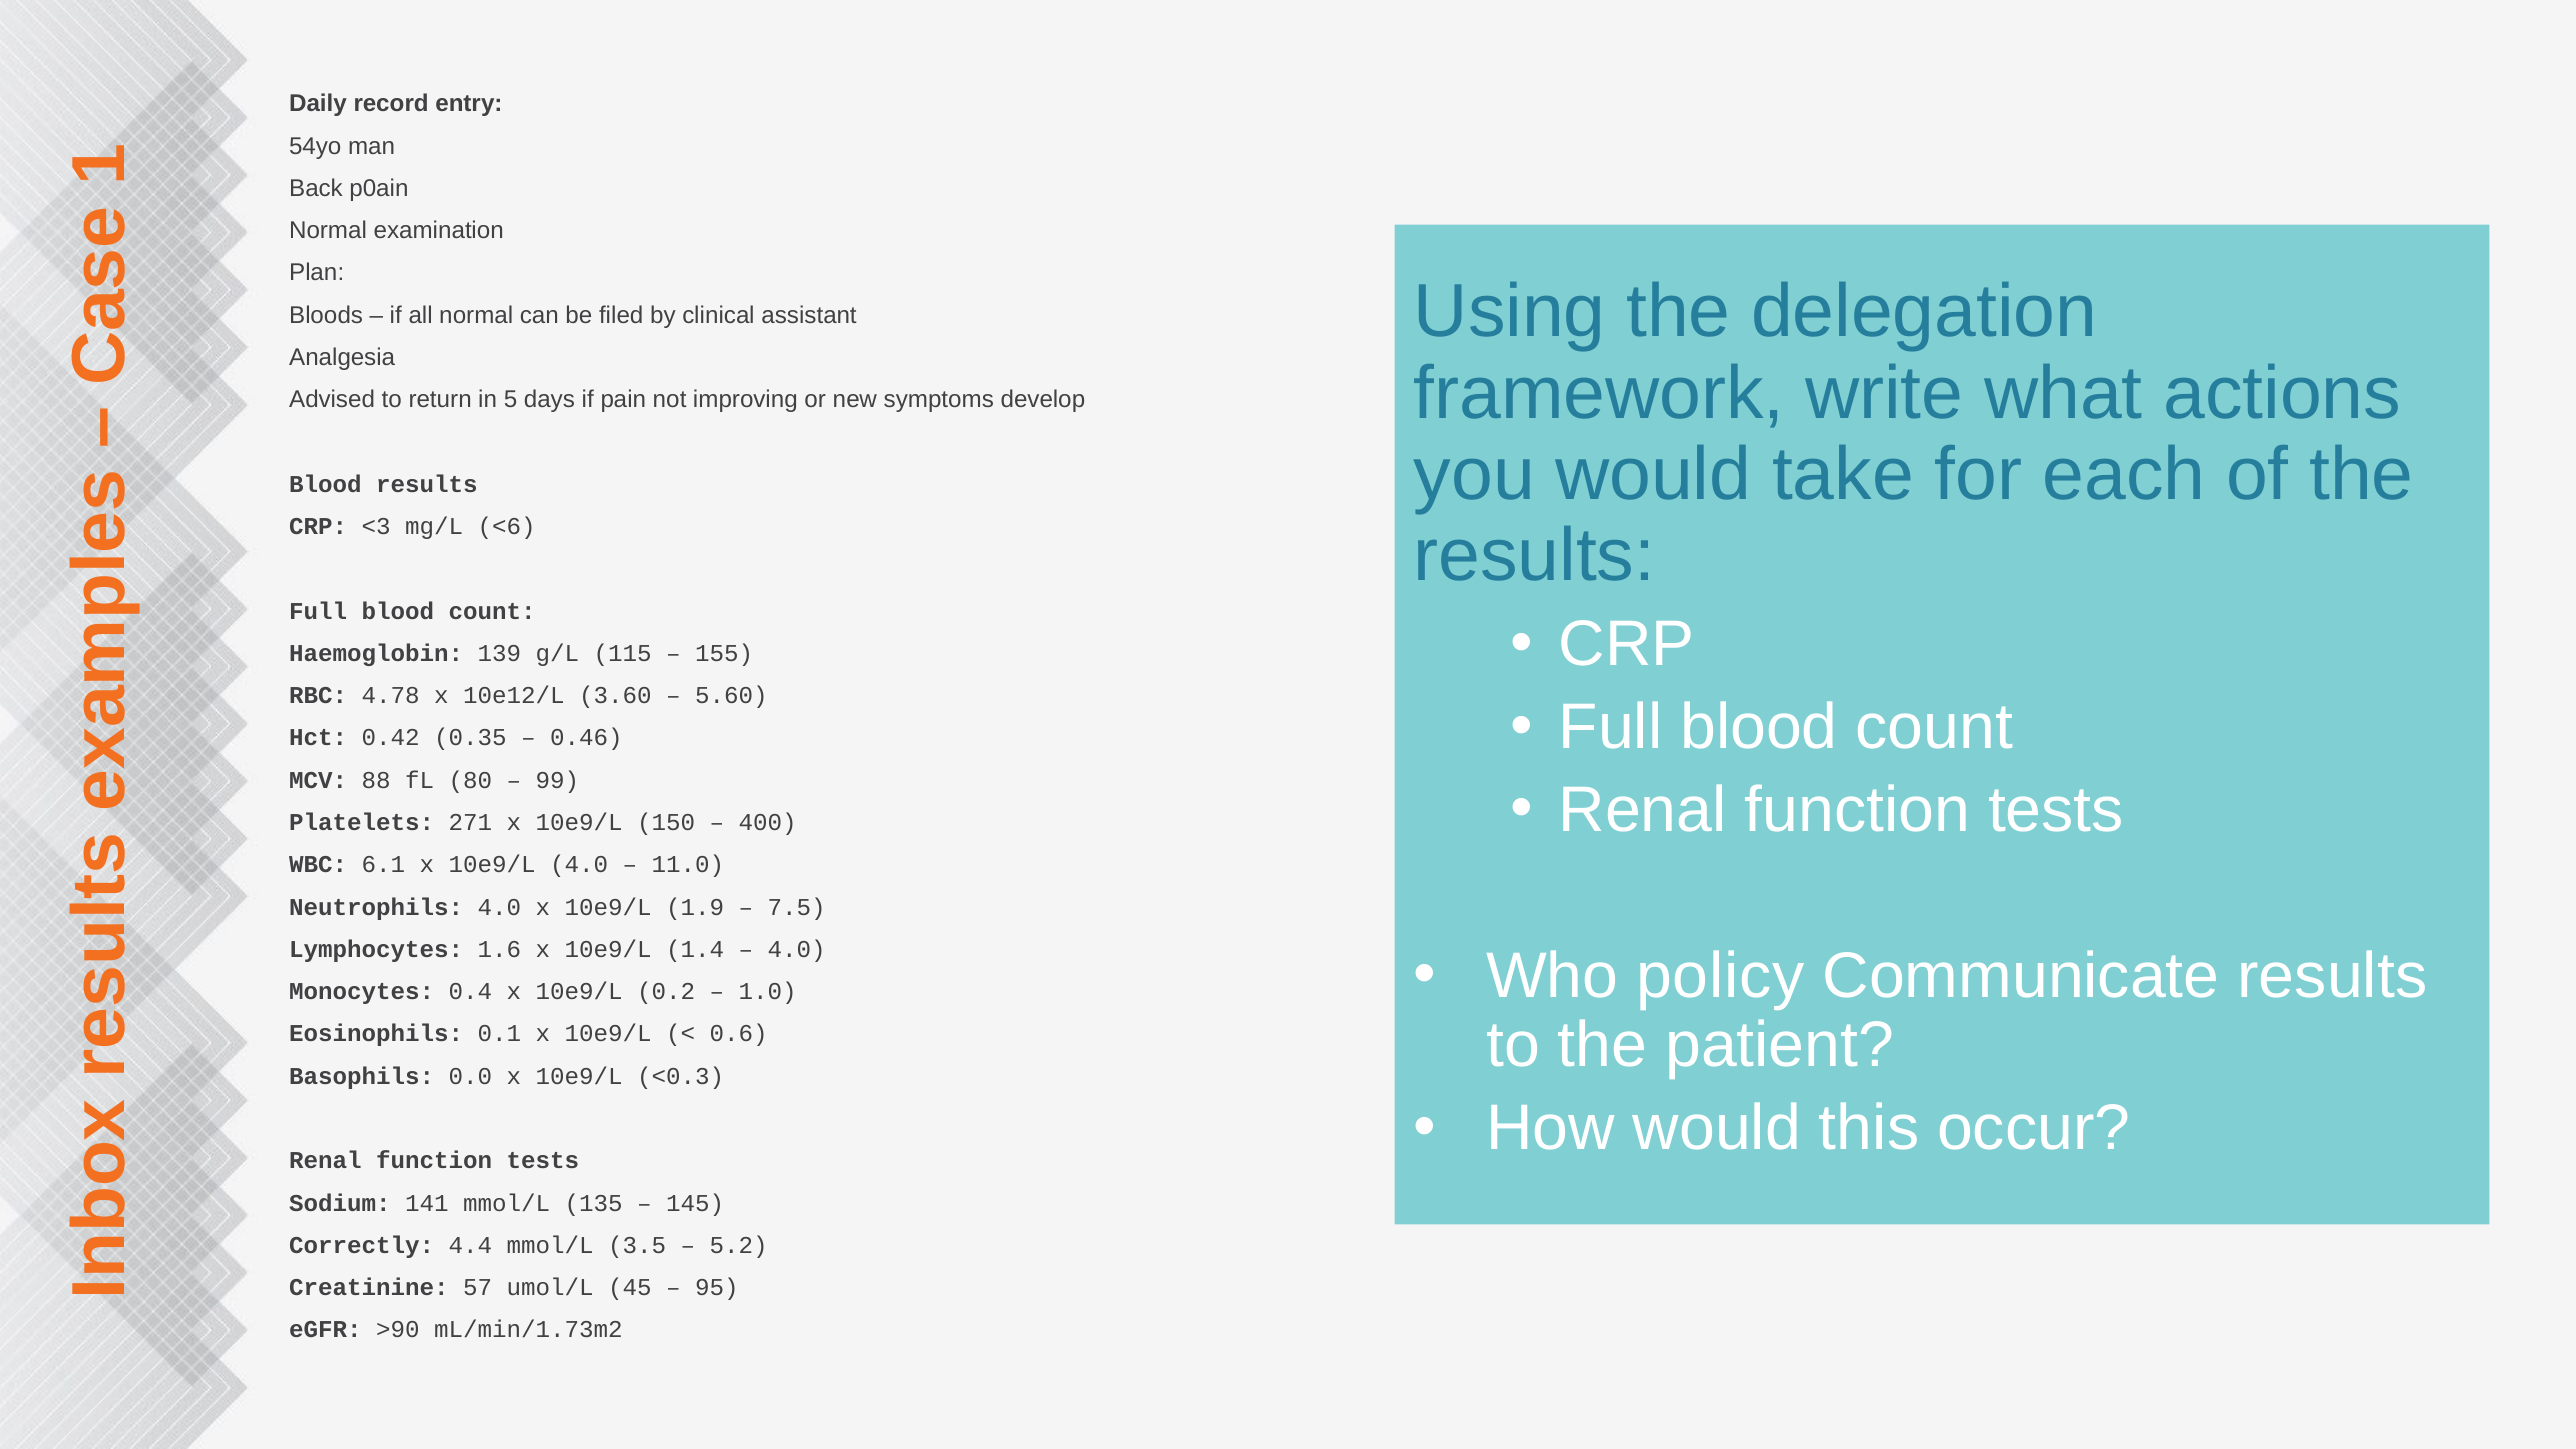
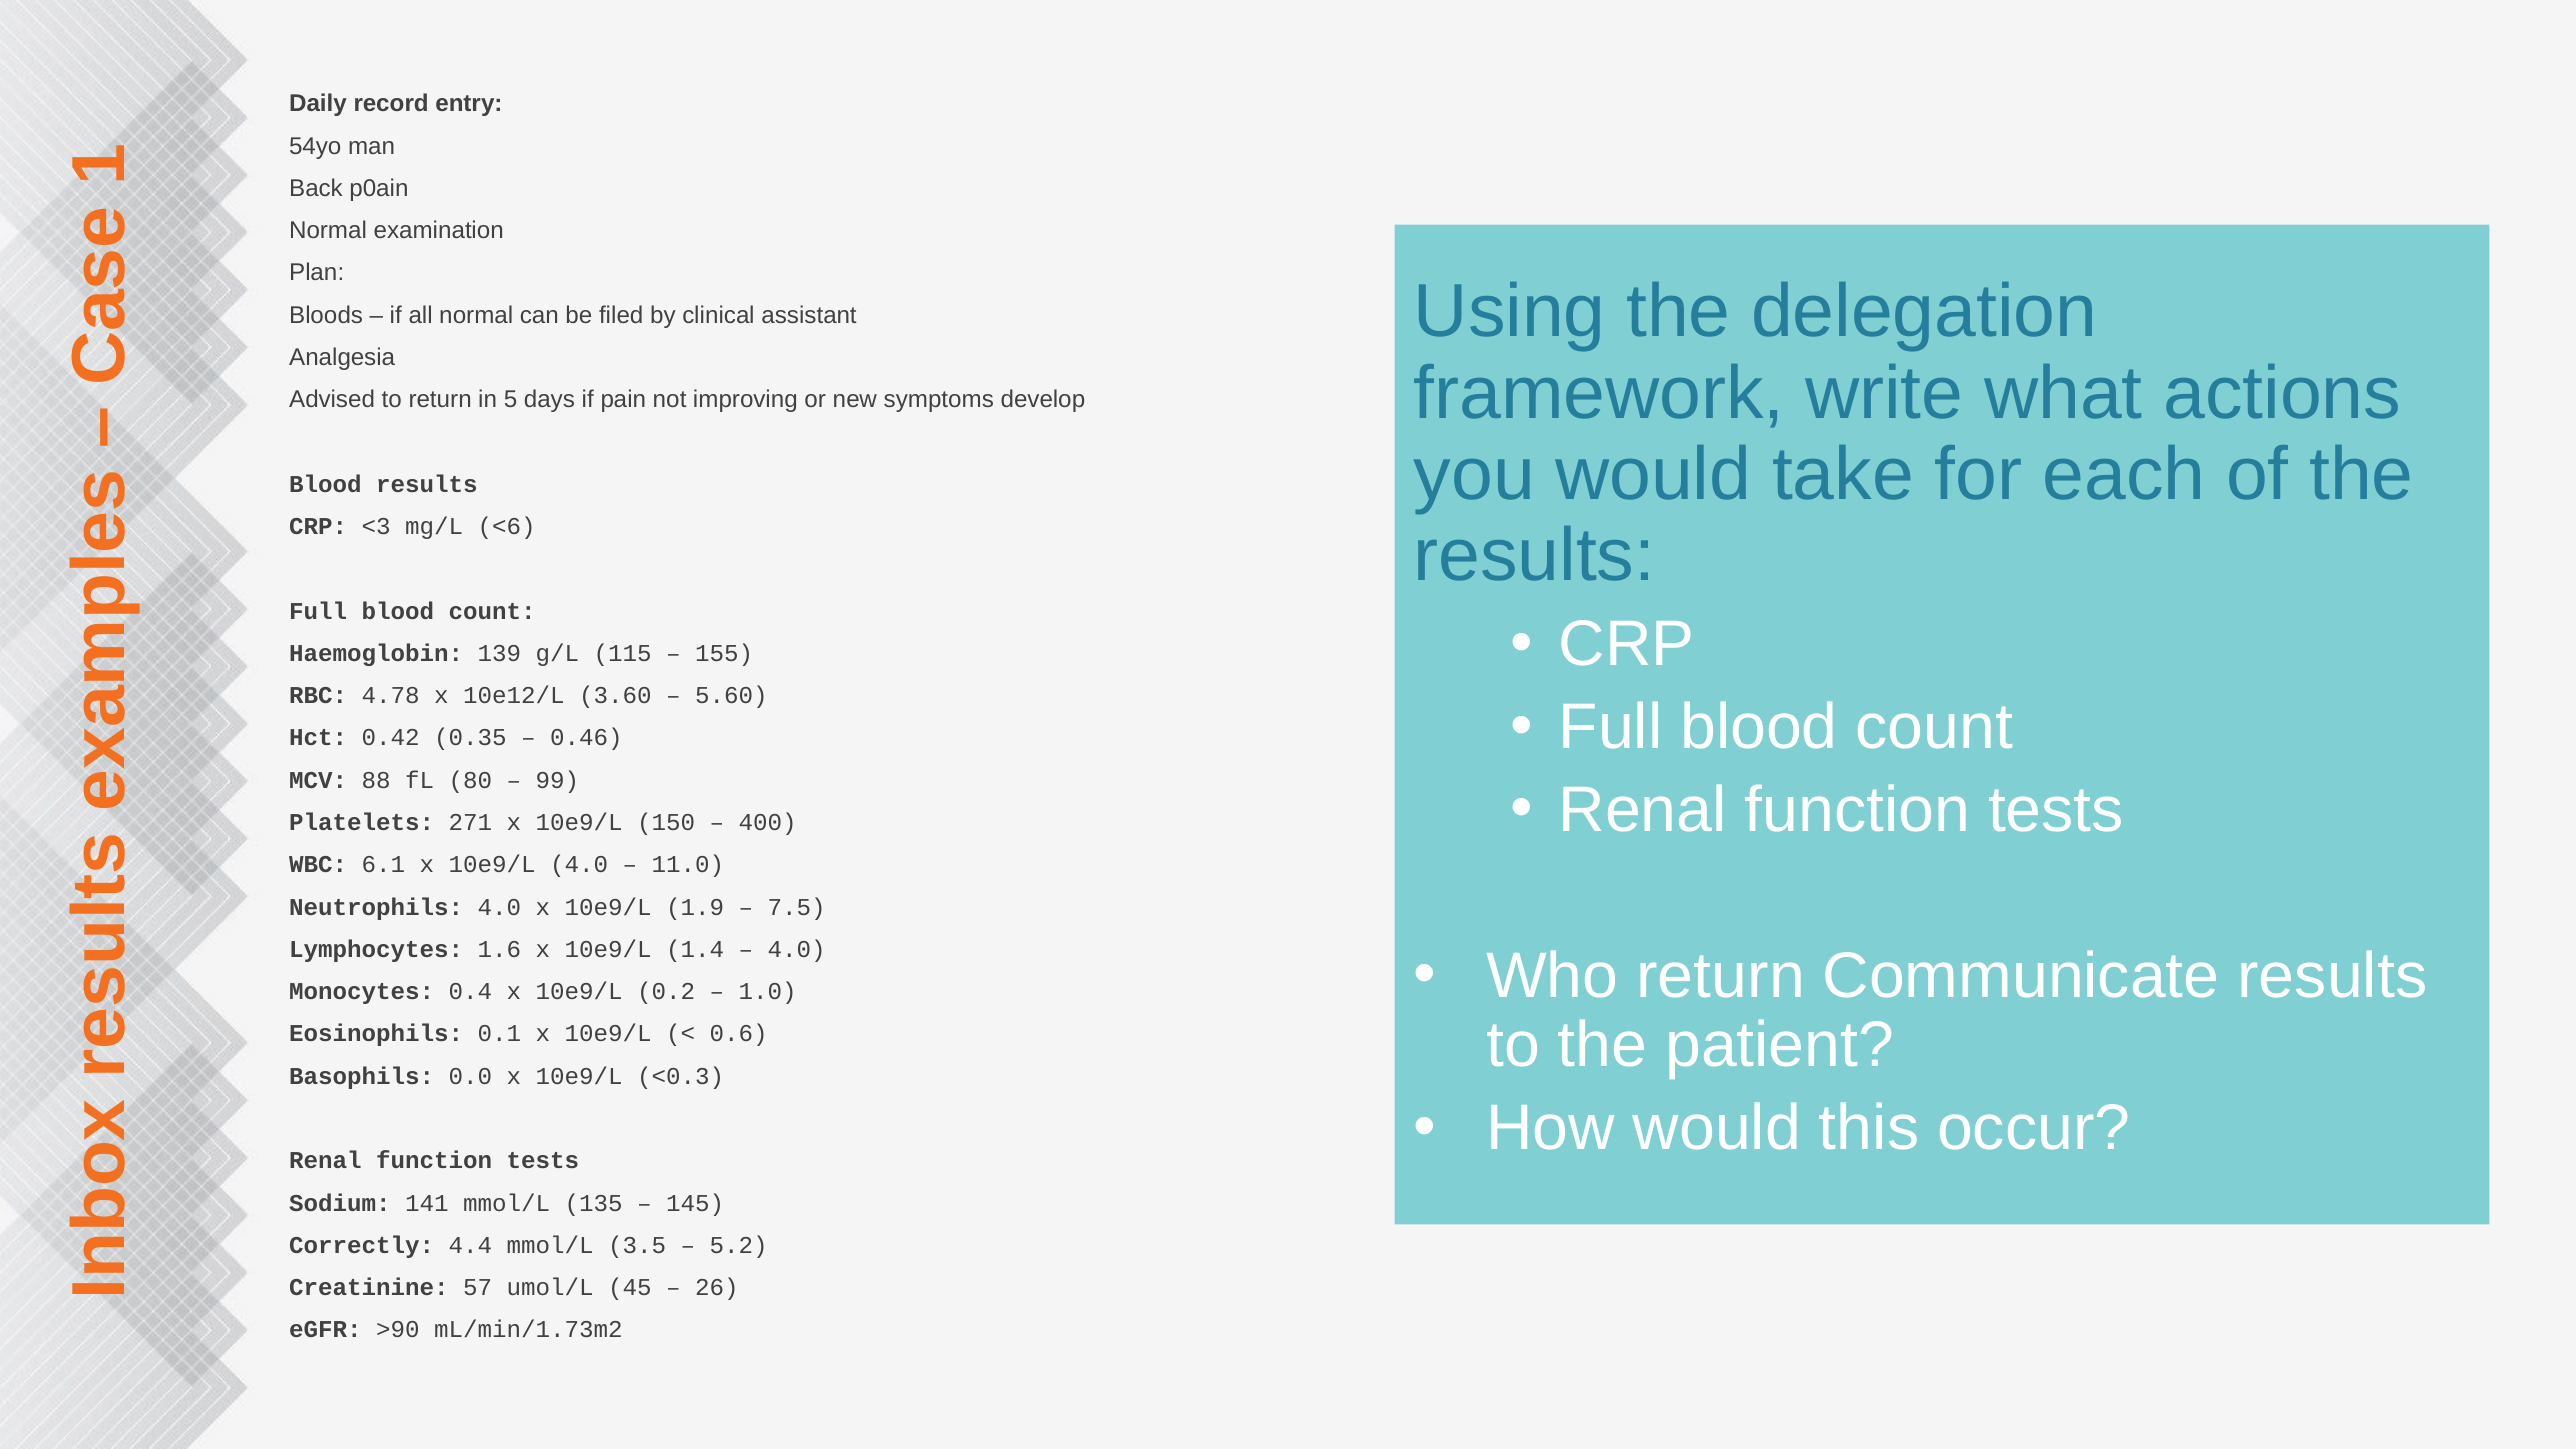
Who policy: policy -> return
95: 95 -> 26
